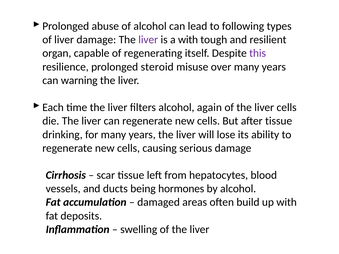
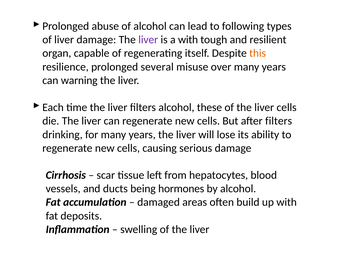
this colour: purple -> orange
steroid: steroid -> several
again: again -> these
after tissue: tissue -> filters
